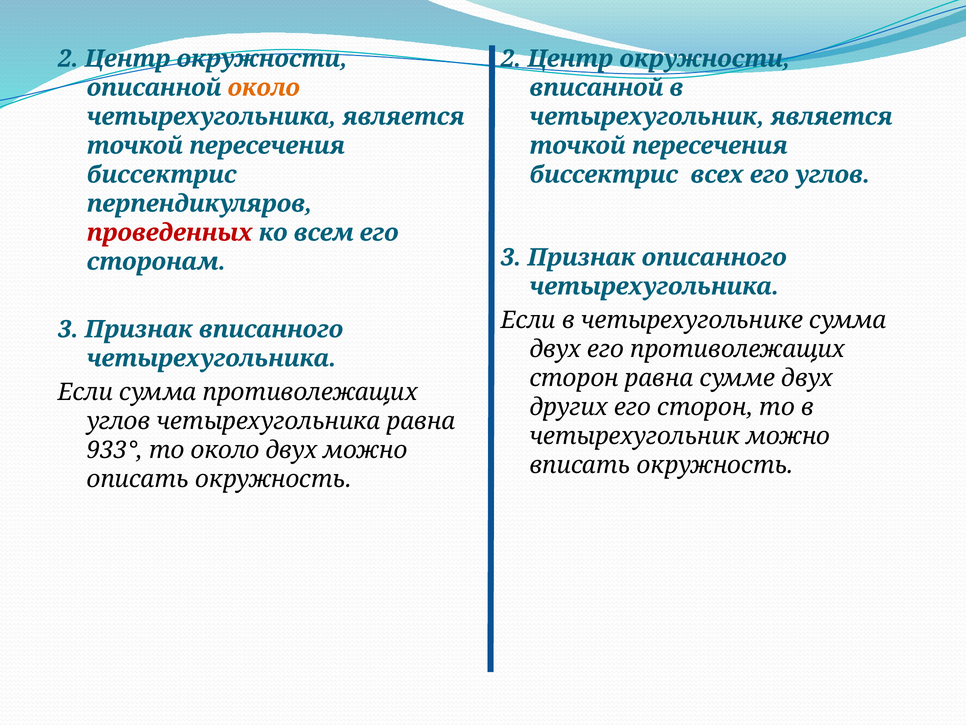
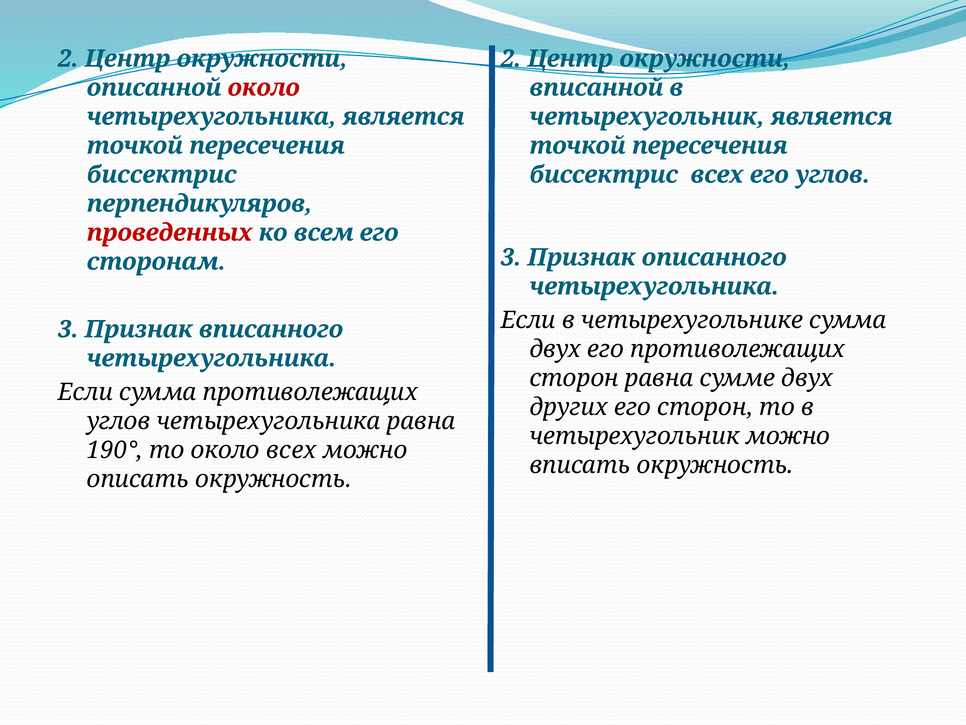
около at (264, 88) colour: orange -> red
933°: 933° -> 190°
около двух: двух -> всех
